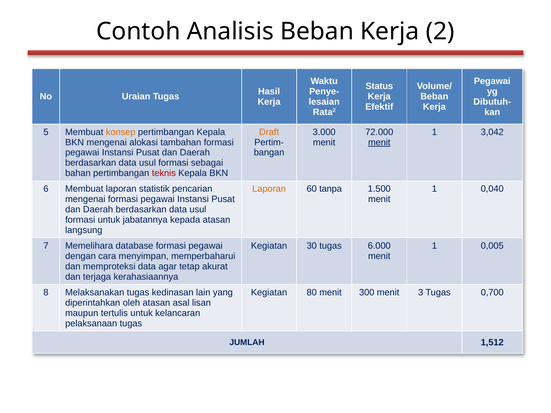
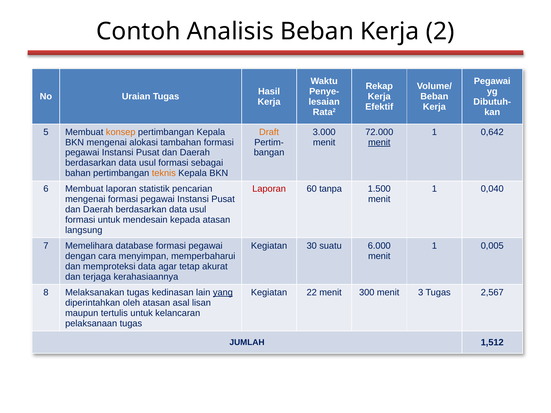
Status: Status -> Rekap
3,042: 3,042 -> 0,642
teknis colour: red -> orange
Laporan at (269, 189) colour: orange -> red
jabatannya: jabatannya -> mendesain
30 tugas: tugas -> suatu
yang underline: none -> present
80: 80 -> 22
0,700: 0,700 -> 2,567
